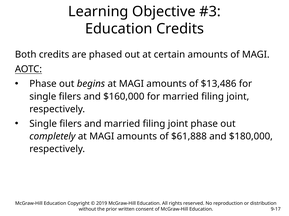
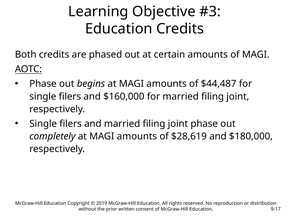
$13,486: $13,486 -> $44,487
$61,888: $61,888 -> $28,619
